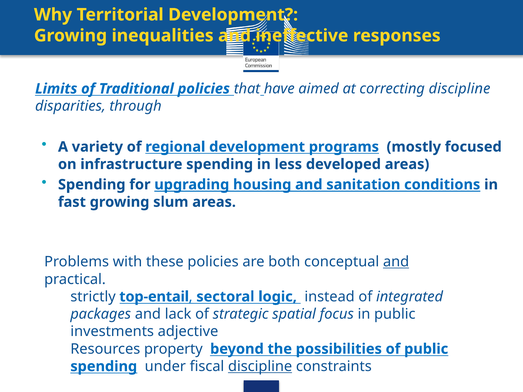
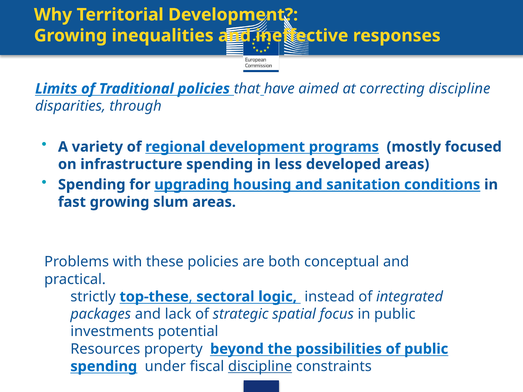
and at (396, 262) underline: present -> none
top-entail: top-entail -> top-these
adjective: adjective -> potential
